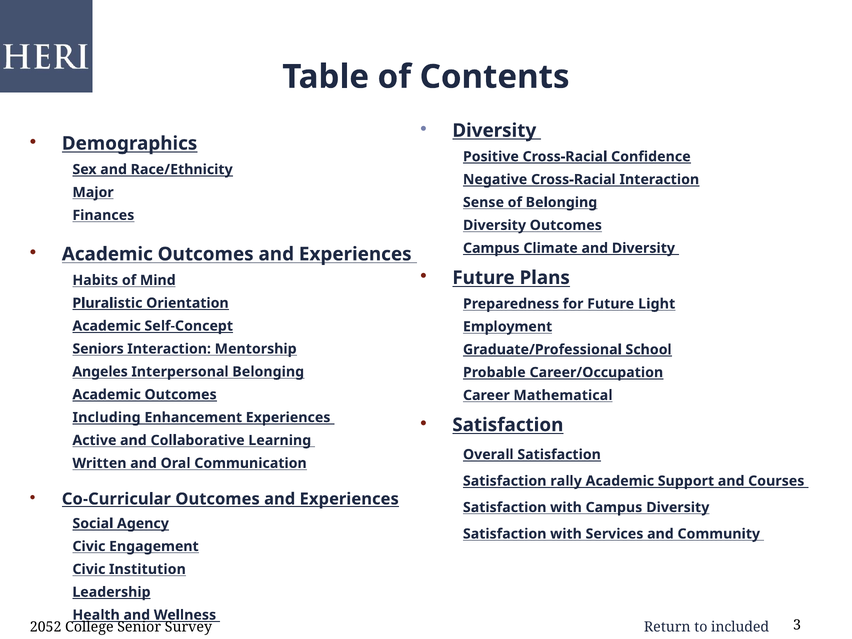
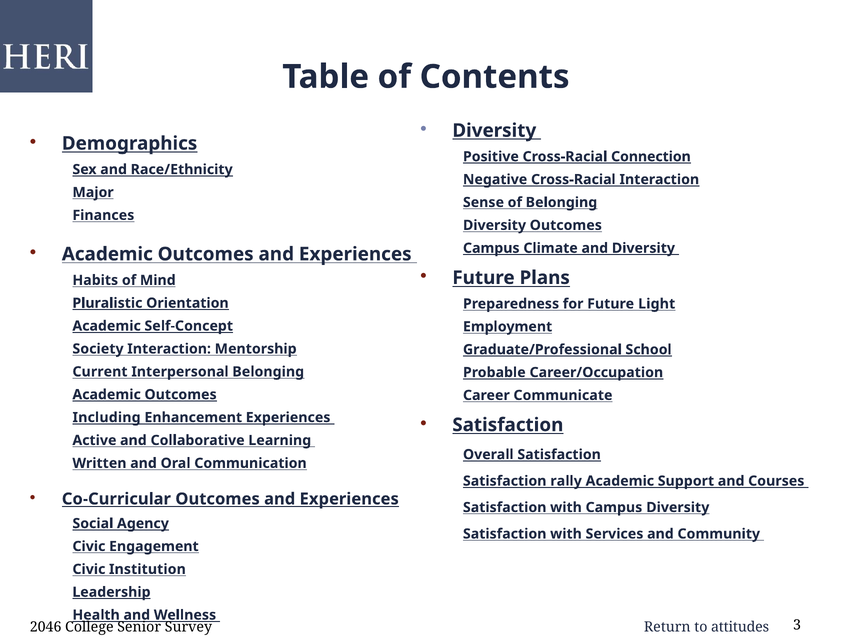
Confidence: Confidence -> Connection
Seniors: Seniors -> Society
Angeles: Angeles -> Current
Mathematical: Mathematical -> Communicate
2052: 2052 -> 2046
included: included -> attitudes
